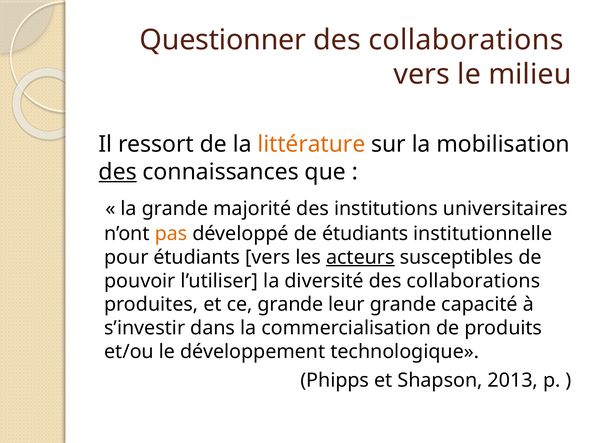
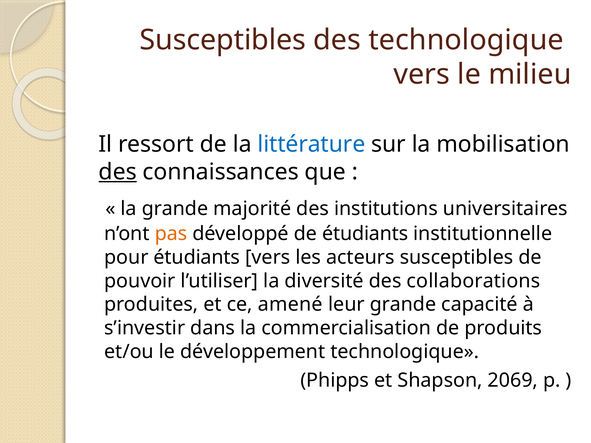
Questionner at (223, 40): Questionner -> Susceptibles
collaborations at (466, 40): collaborations -> technologique
littérature colour: orange -> blue
acteurs underline: present -> none
ce grande: grande -> amené
2013: 2013 -> 2069
